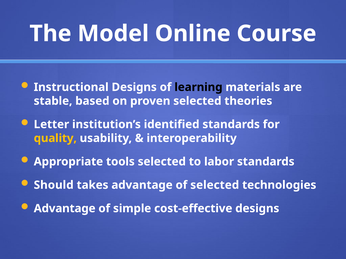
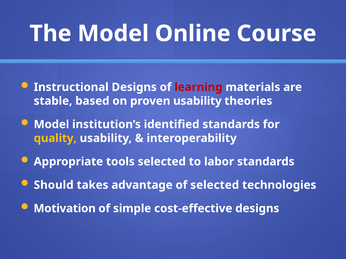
learning colour: black -> red
proven selected: selected -> usability
Letter at (51, 125): Letter -> Model
Advantage at (65, 209): Advantage -> Motivation
